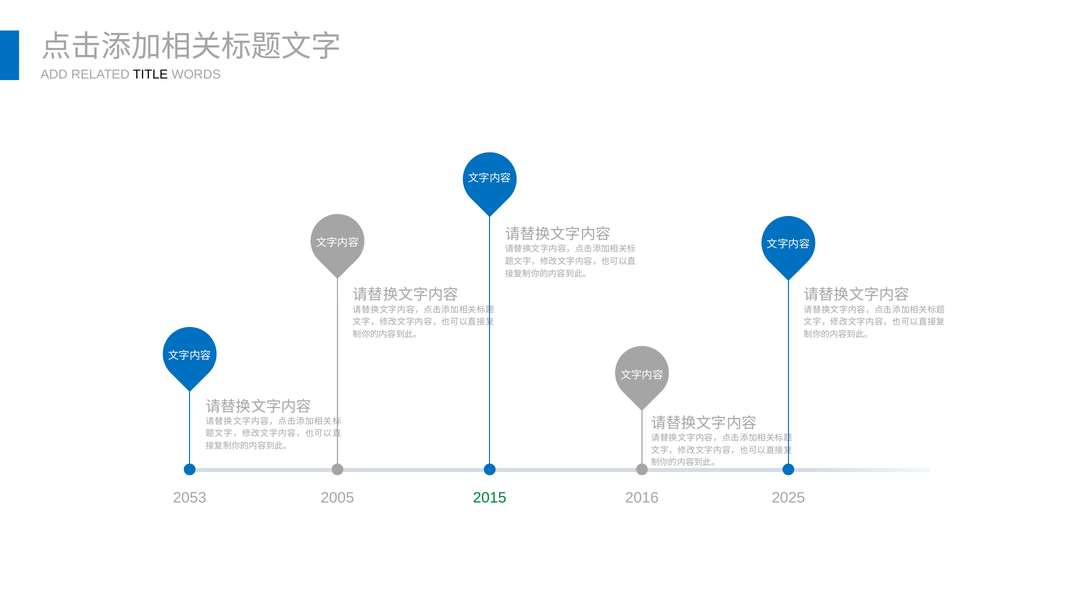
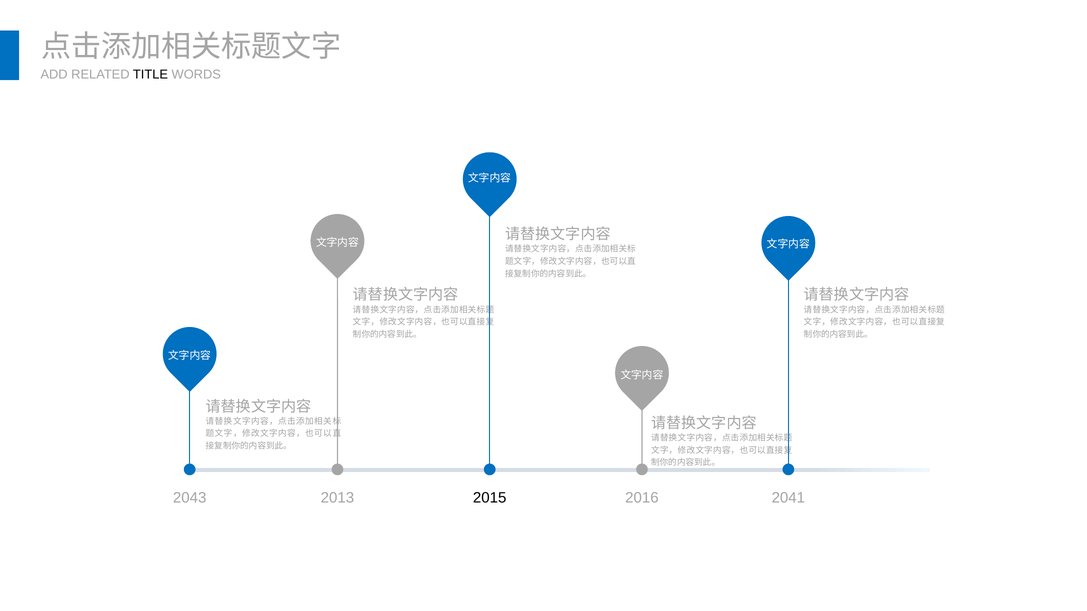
2053: 2053 -> 2043
2005: 2005 -> 2013
2015 colour: green -> black
2025: 2025 -> 2041
